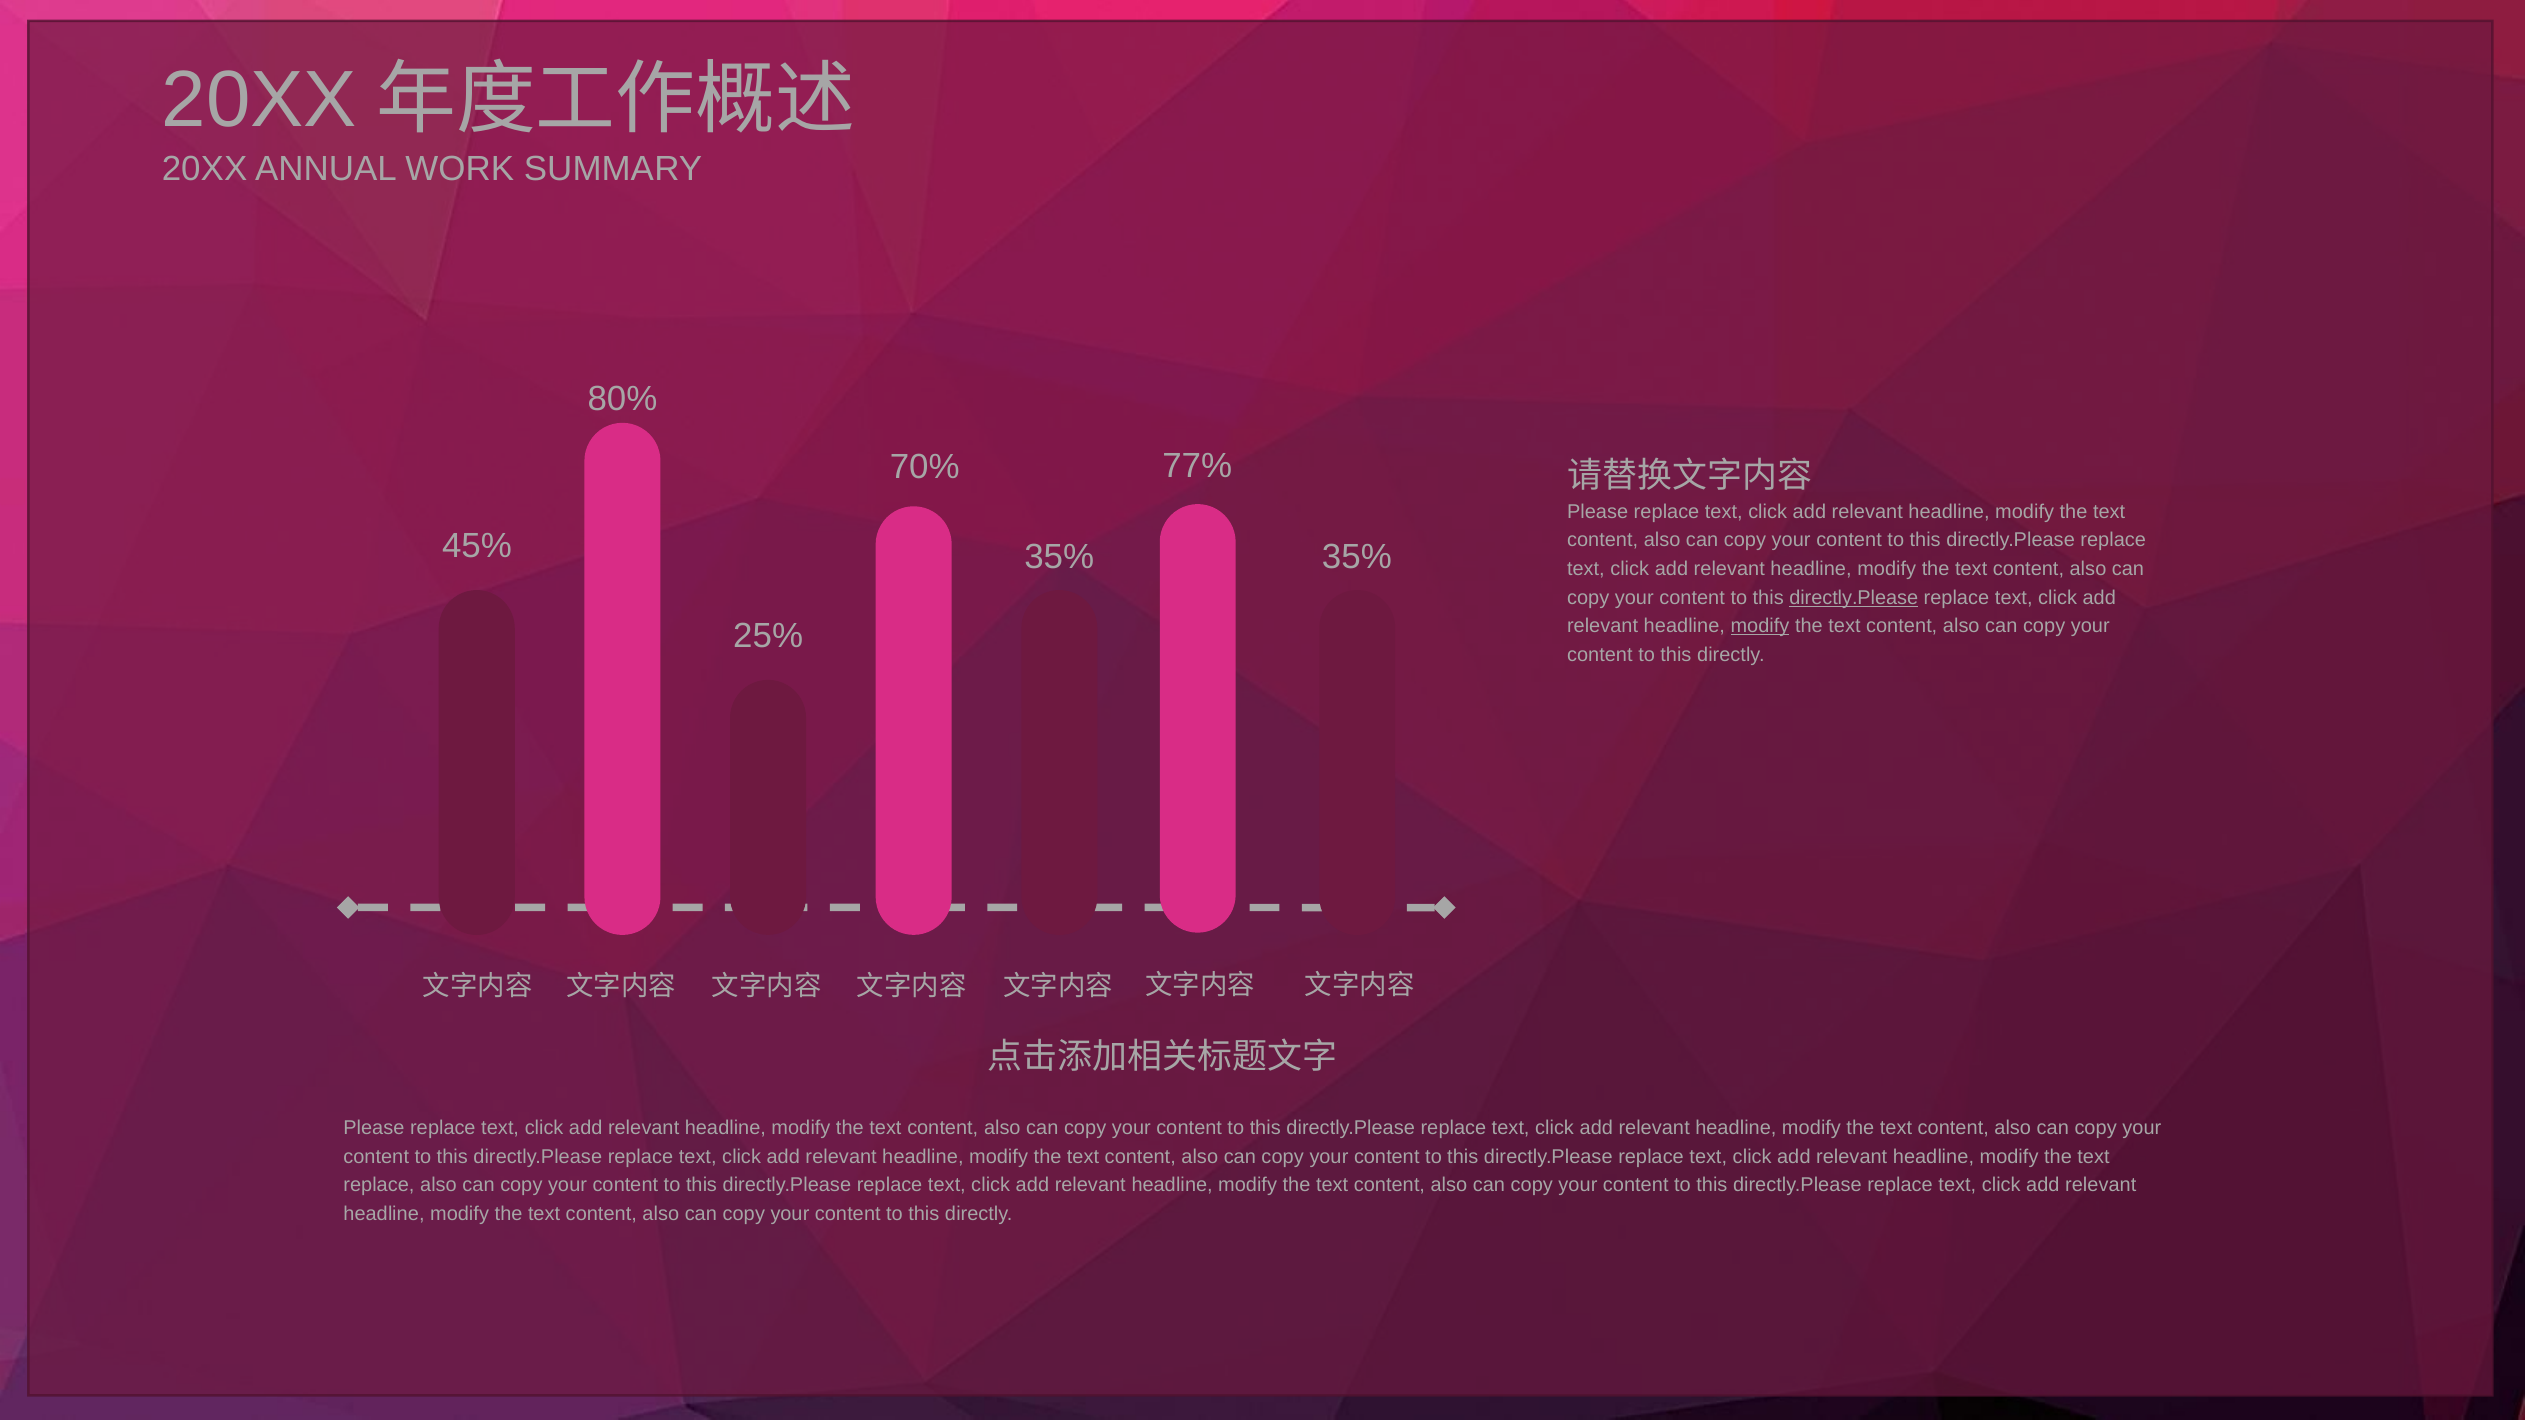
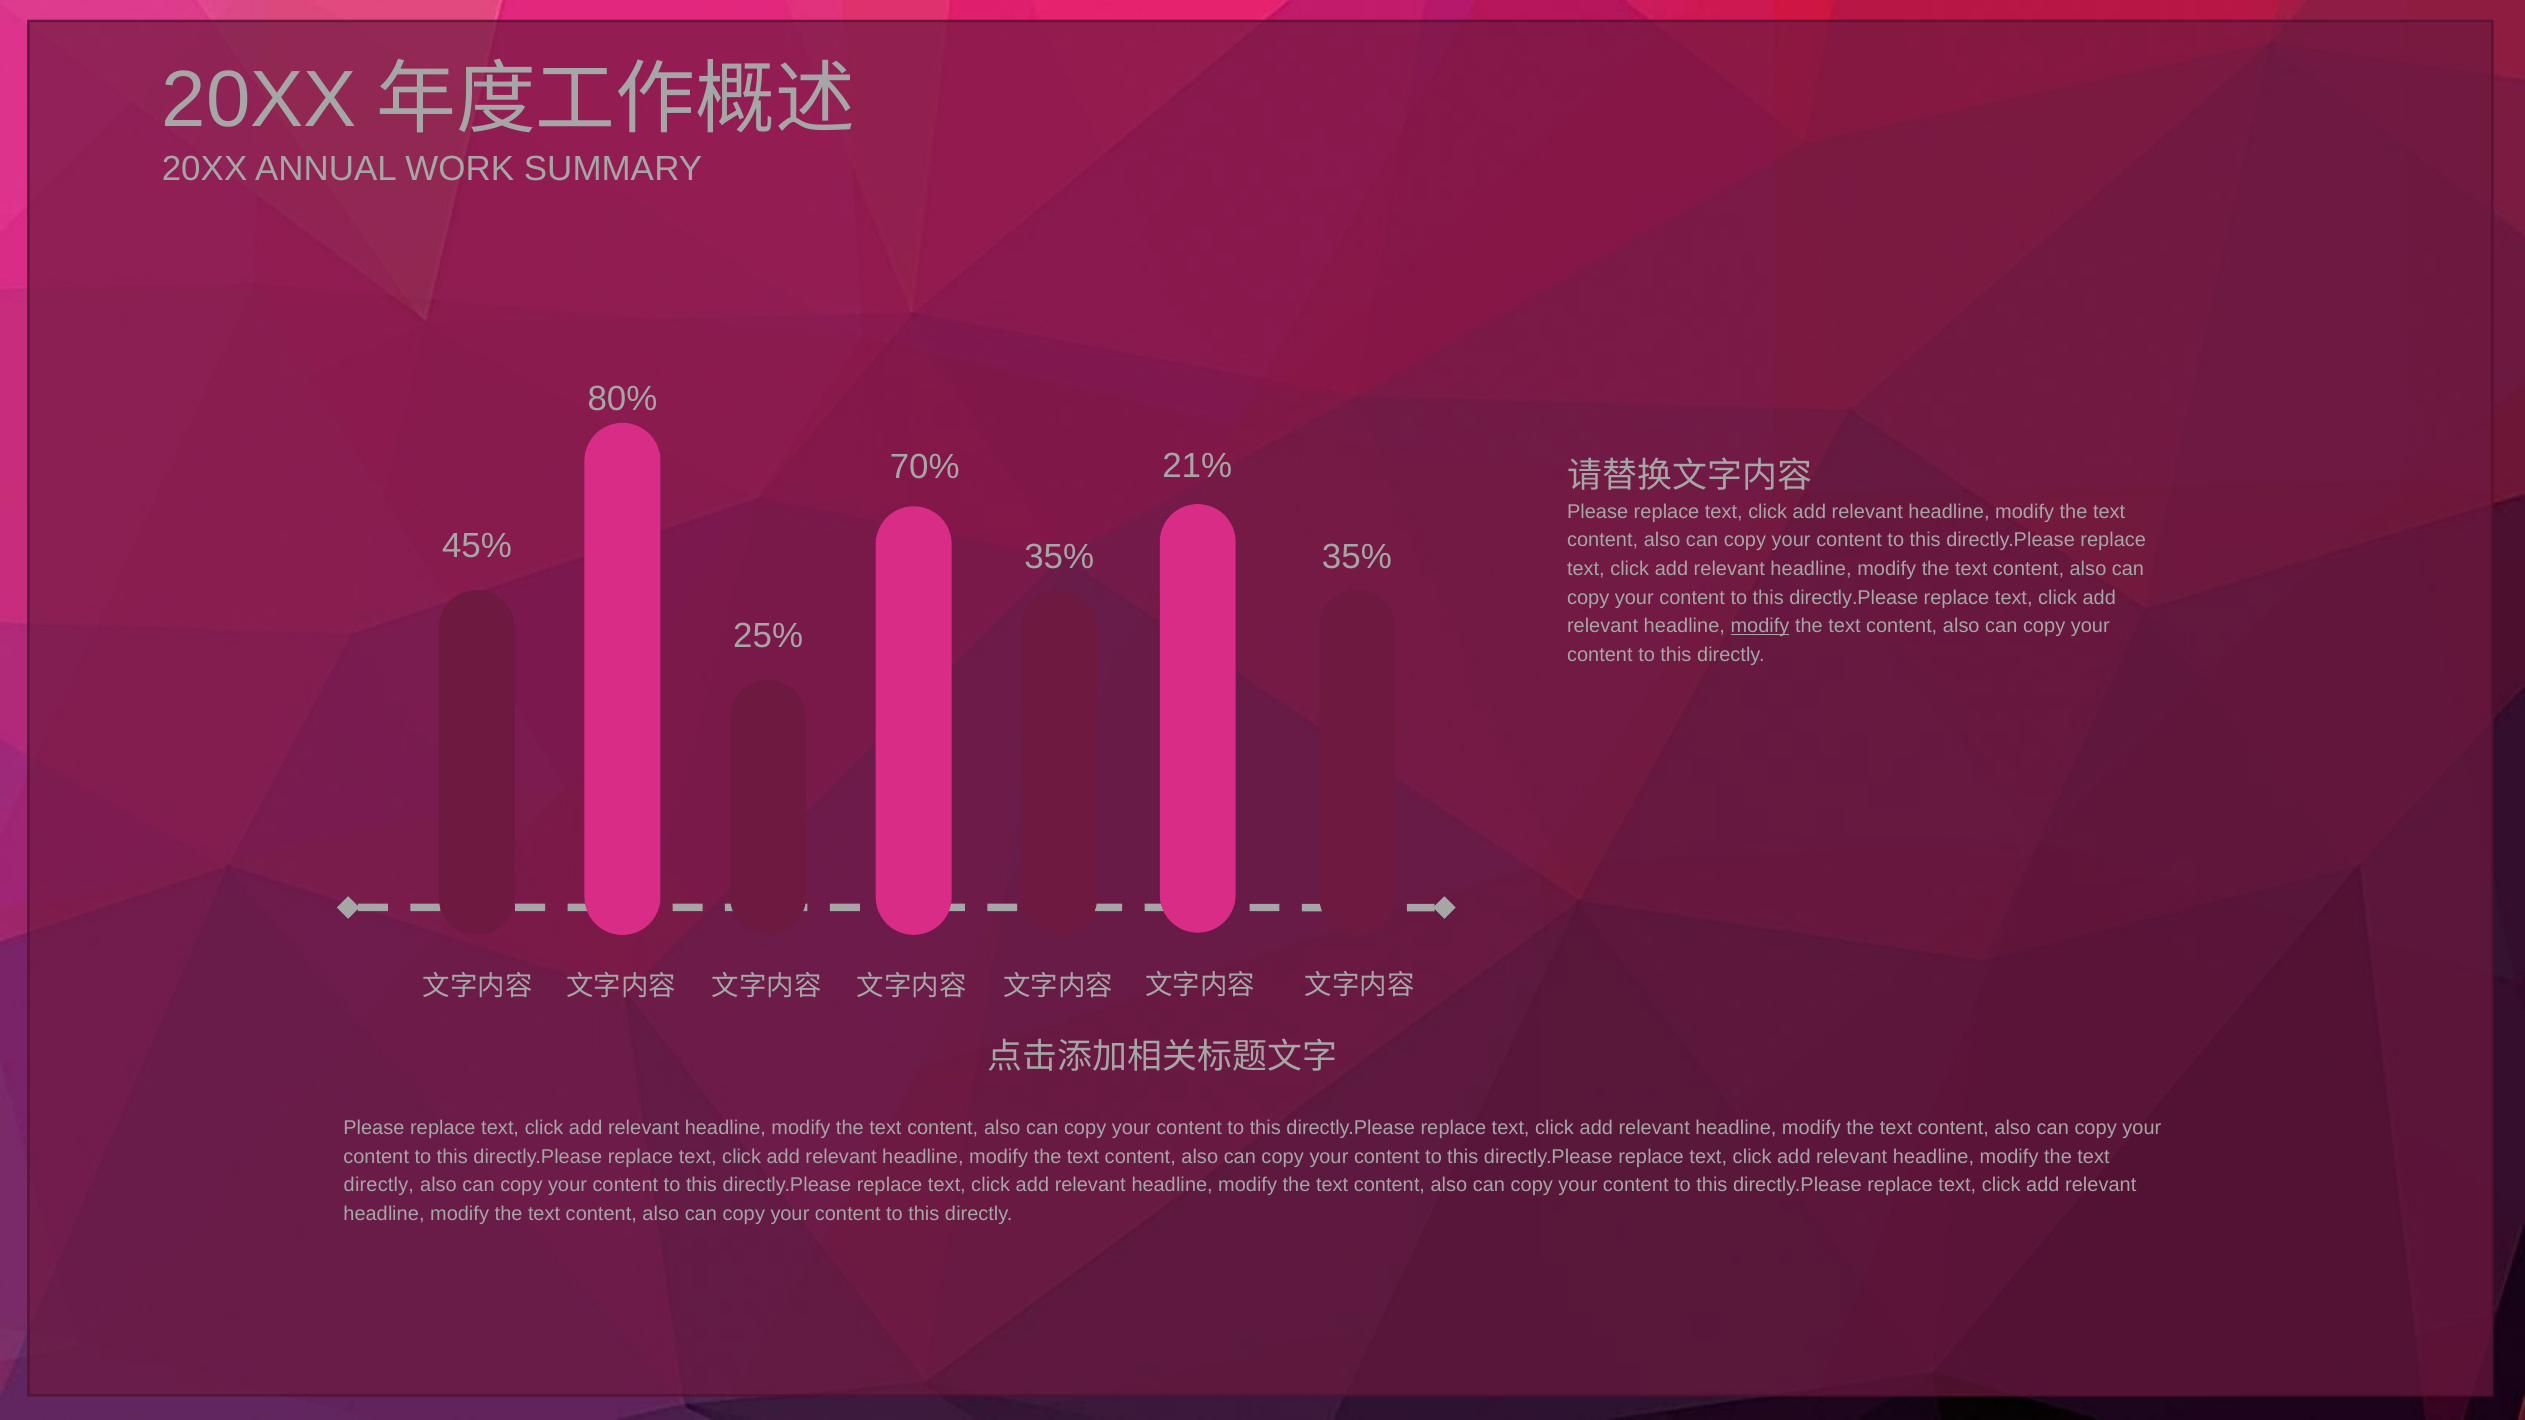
77%: 77% -> 21%
directly.Please at (1854, 598) underline: present -> none
replace at (379, 1186): replace -> directly
